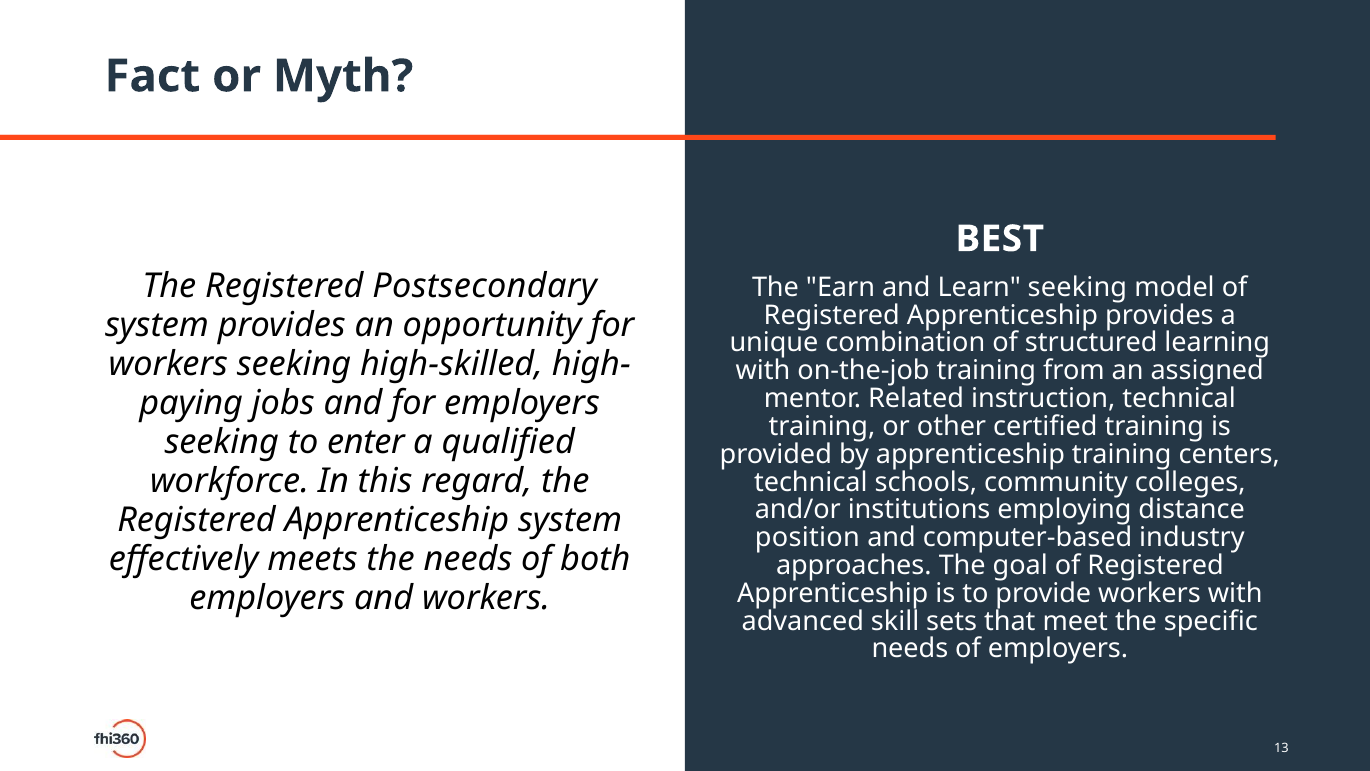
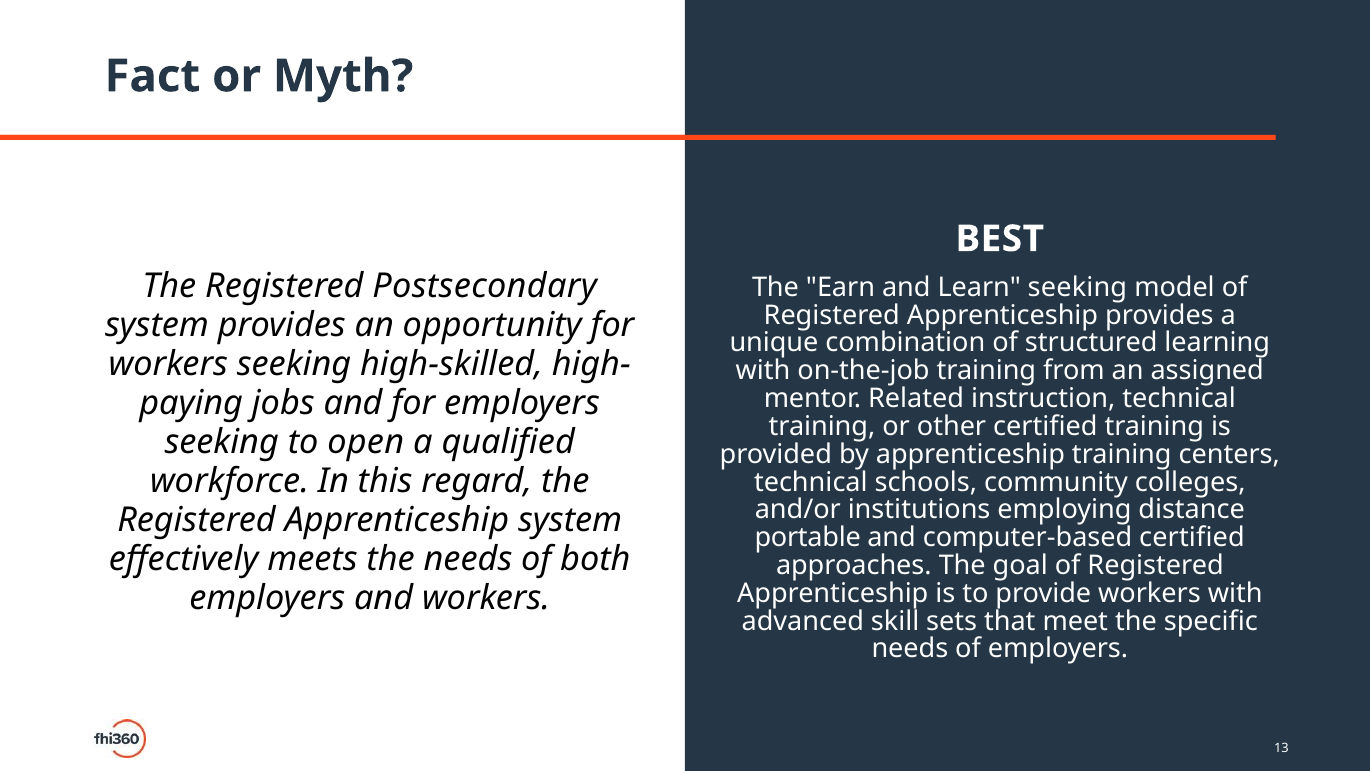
enter: enter -> open
position: position -> portable
computer-based industry: industry -> certified
